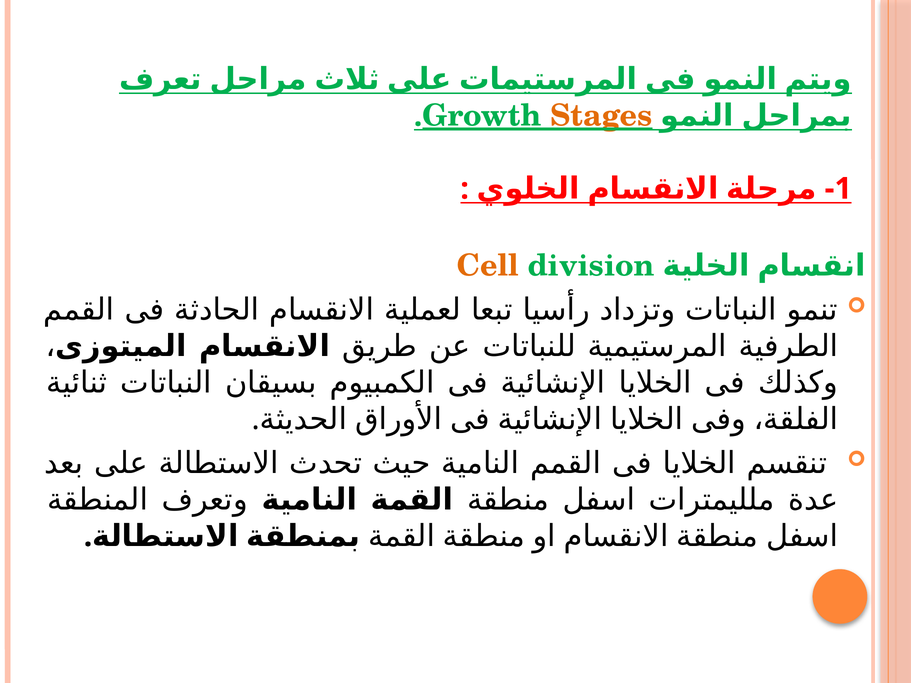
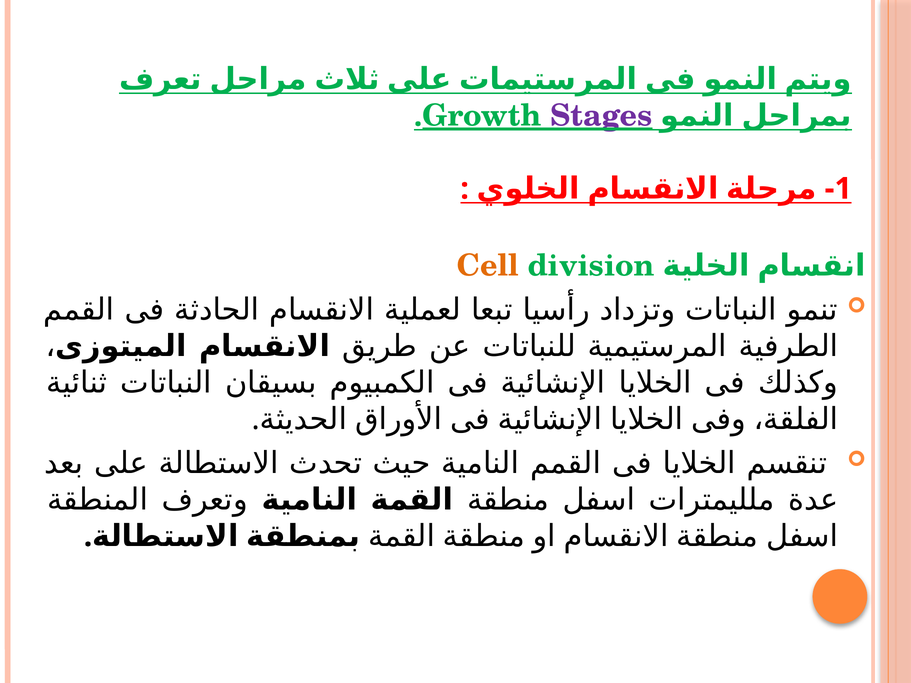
Stages colour: orange -> purple
